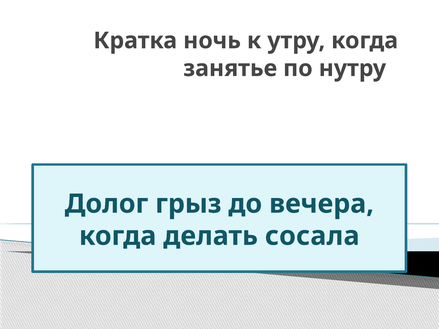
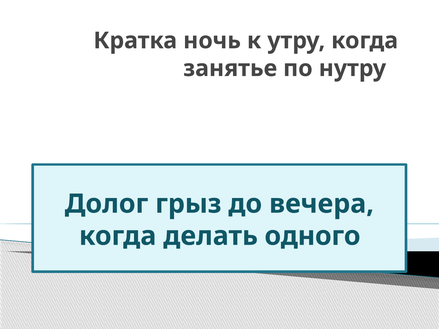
сосала: сосала -> одного
